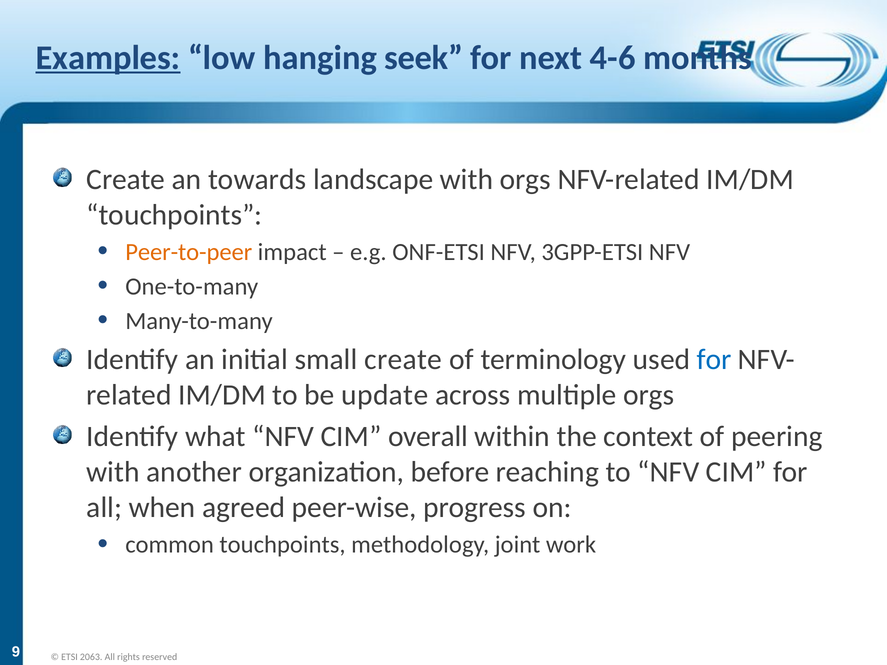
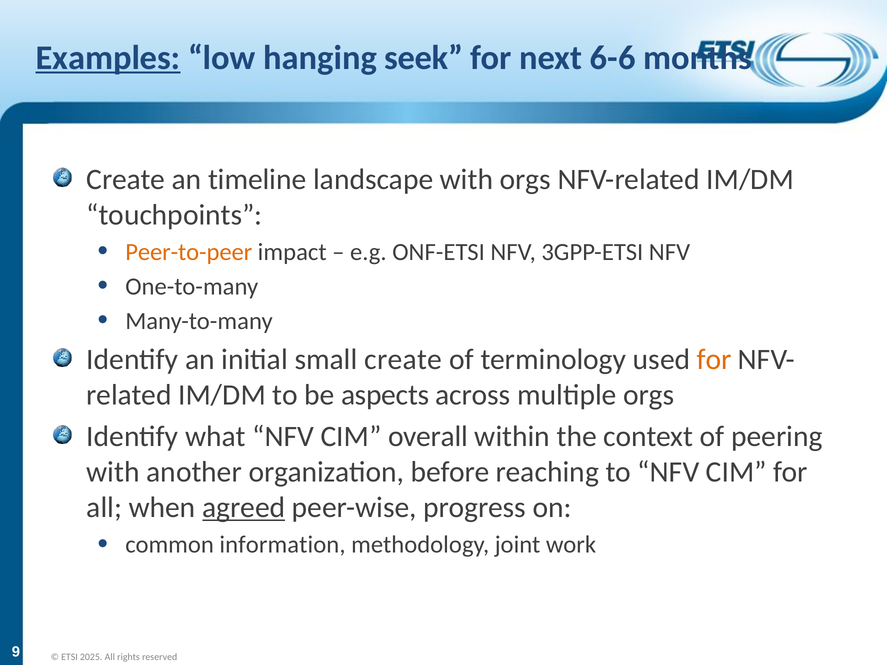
4-6: 4-6 -> 6-6
towards: towards -> timeline
for at (714, 360) colour: blue -> orange
update: update -> aspects
agreed underline: none -> present
common touchpoints: touchpoints -> information
2063: 2063 -> 2025
